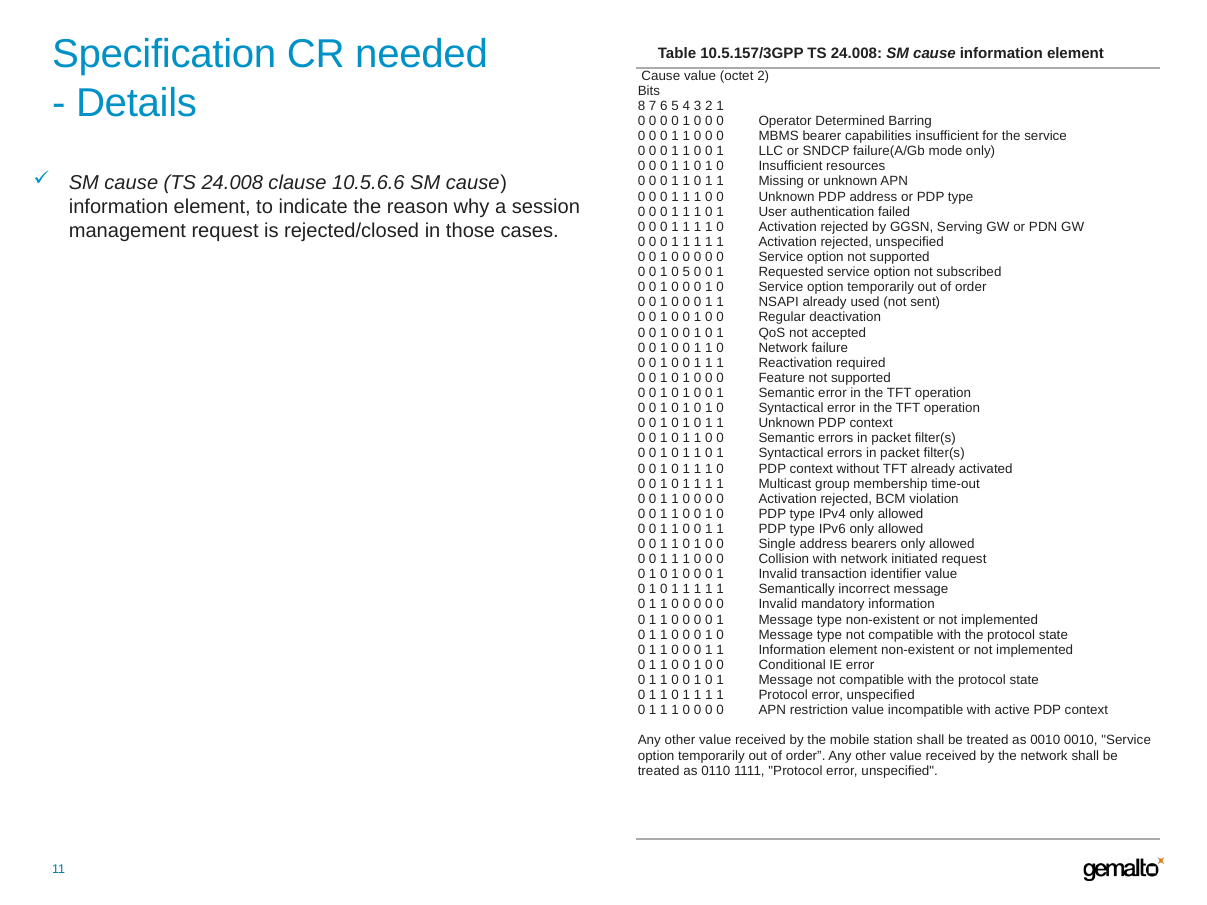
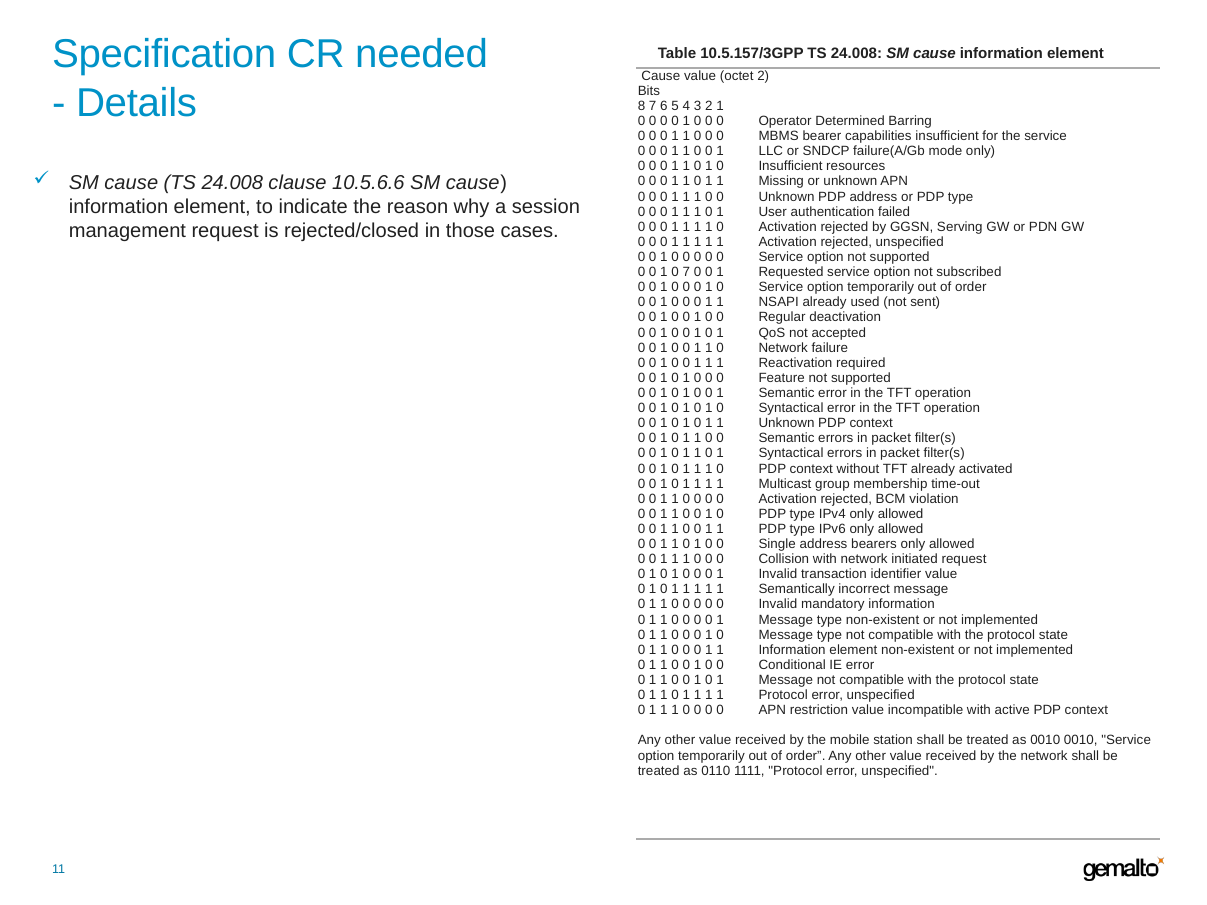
0 5: 5 -> 7
